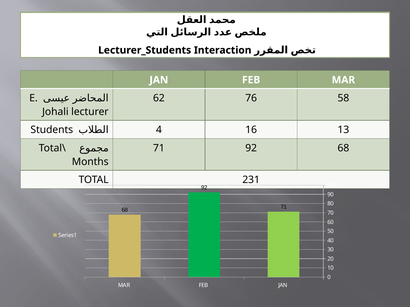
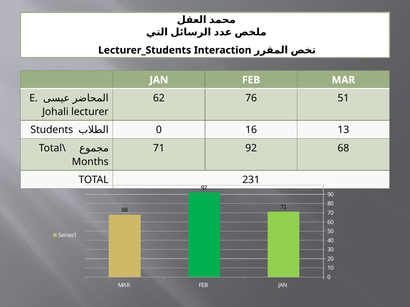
58: 58 -> 51
Students 4: 4 -> 0
